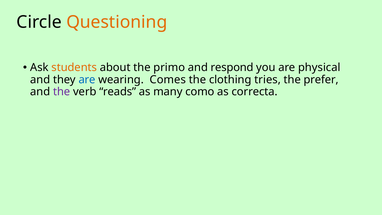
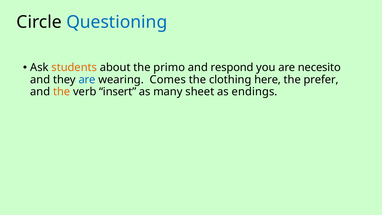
Questioning colour: orange -> blue
physical: physical -> necesito
tries: tries -> here
the at (62, 92) colour: purple -> orange
reads: reads -> insert
como: como -> sheet
correcta: correcta -> endings
